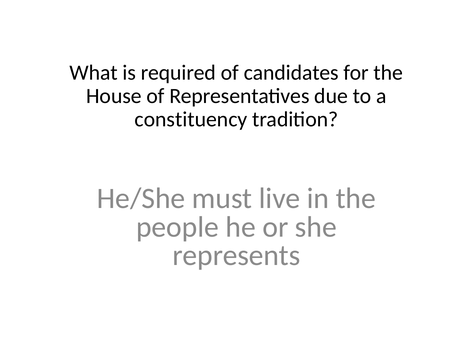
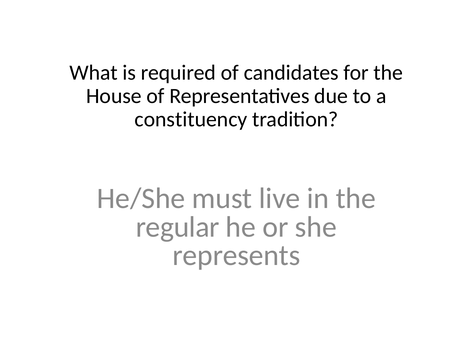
people: people -> regular
